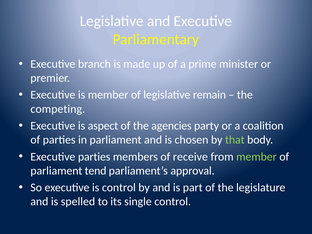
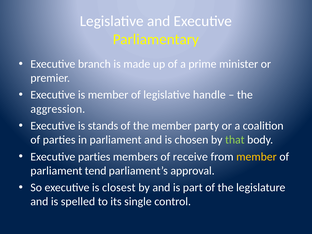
remain: remain -> handle
competing: competing -> aggression
aspect: aspect -> stands
the agencies: agencies -> member
member at (256, 157) colour: light green -> yellow
is control: control -> closest
